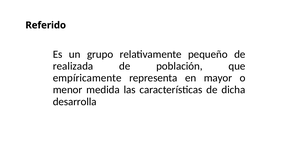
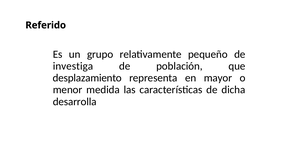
realizada: realizada -> investiga
empíricamente: empíricamente -> desplazamiento
